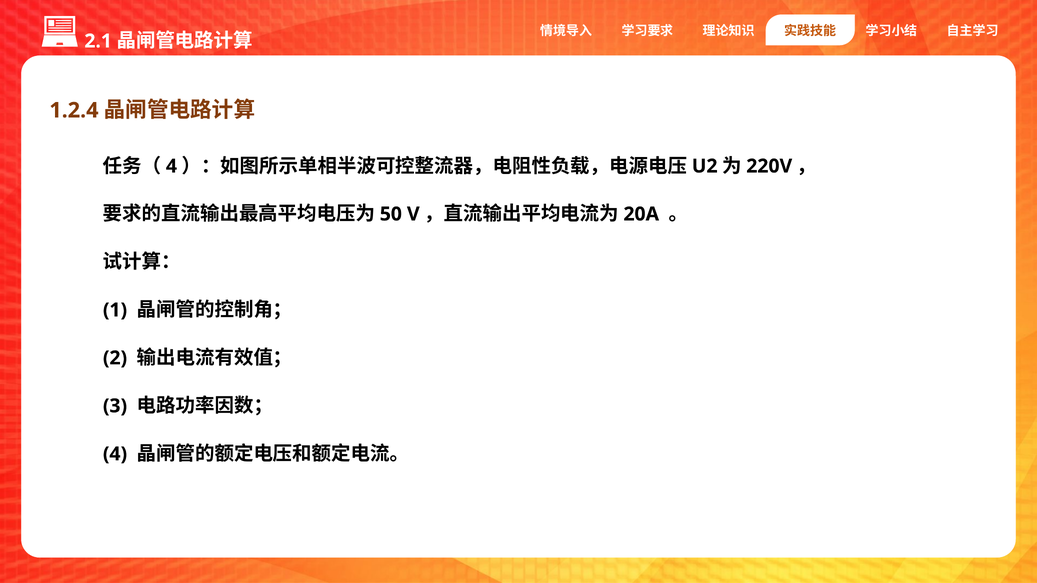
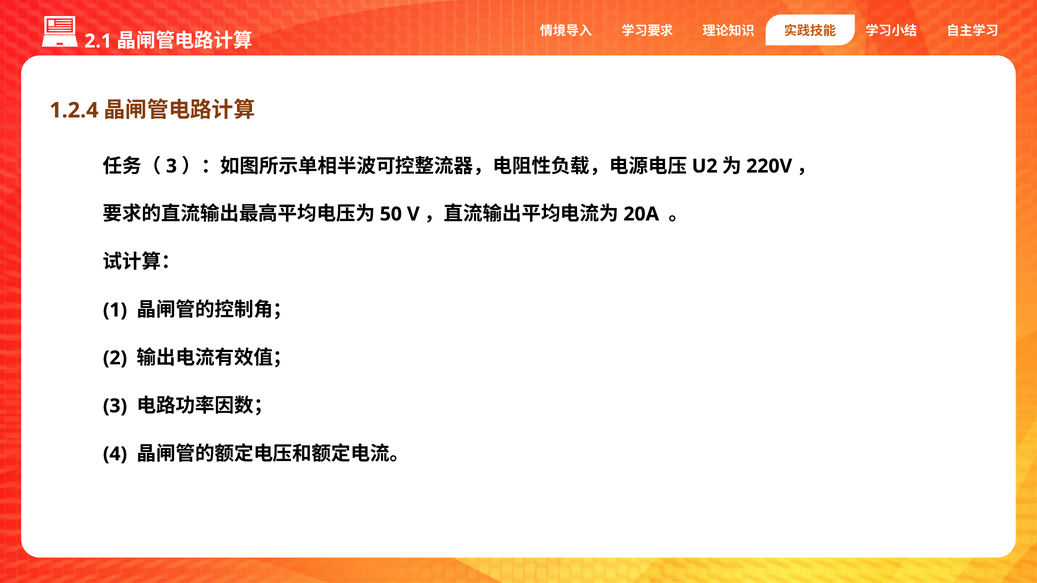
4 at (171, 166): 4 -> 3
